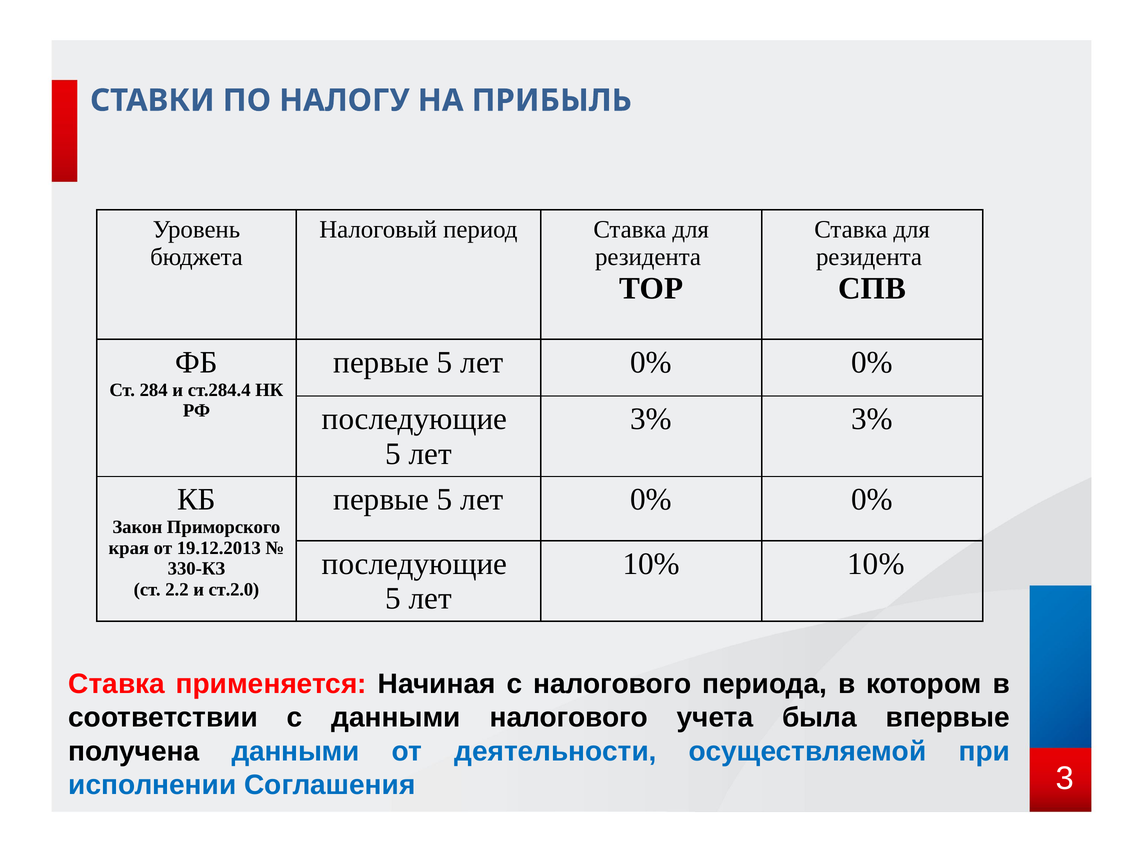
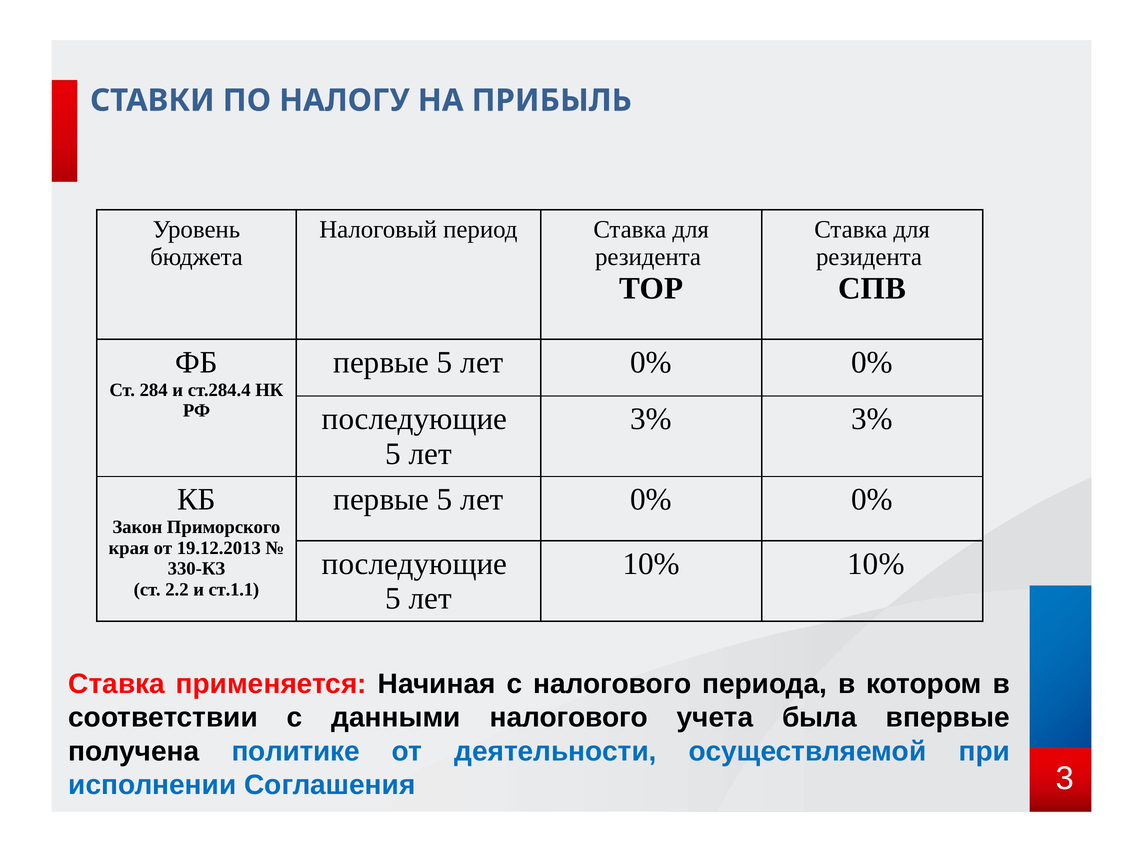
ст.2.0: ст.2.0 -> ст.1.1
получена данными: данными -> политике
